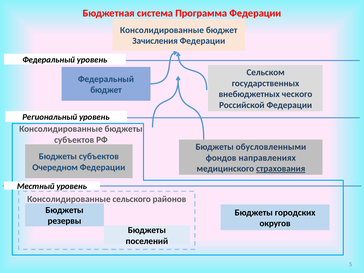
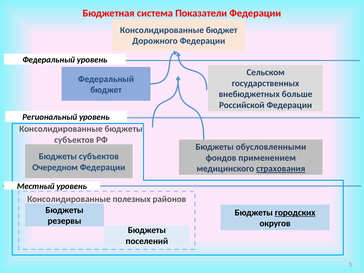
Программа: Программа -> Показатели
Зачисления: Зачисления -> Дорожного
ческого: ческого -> больше
направлениях: направлениях -> применением
сельского: сельского -> полезных
городских underline: none -> present
